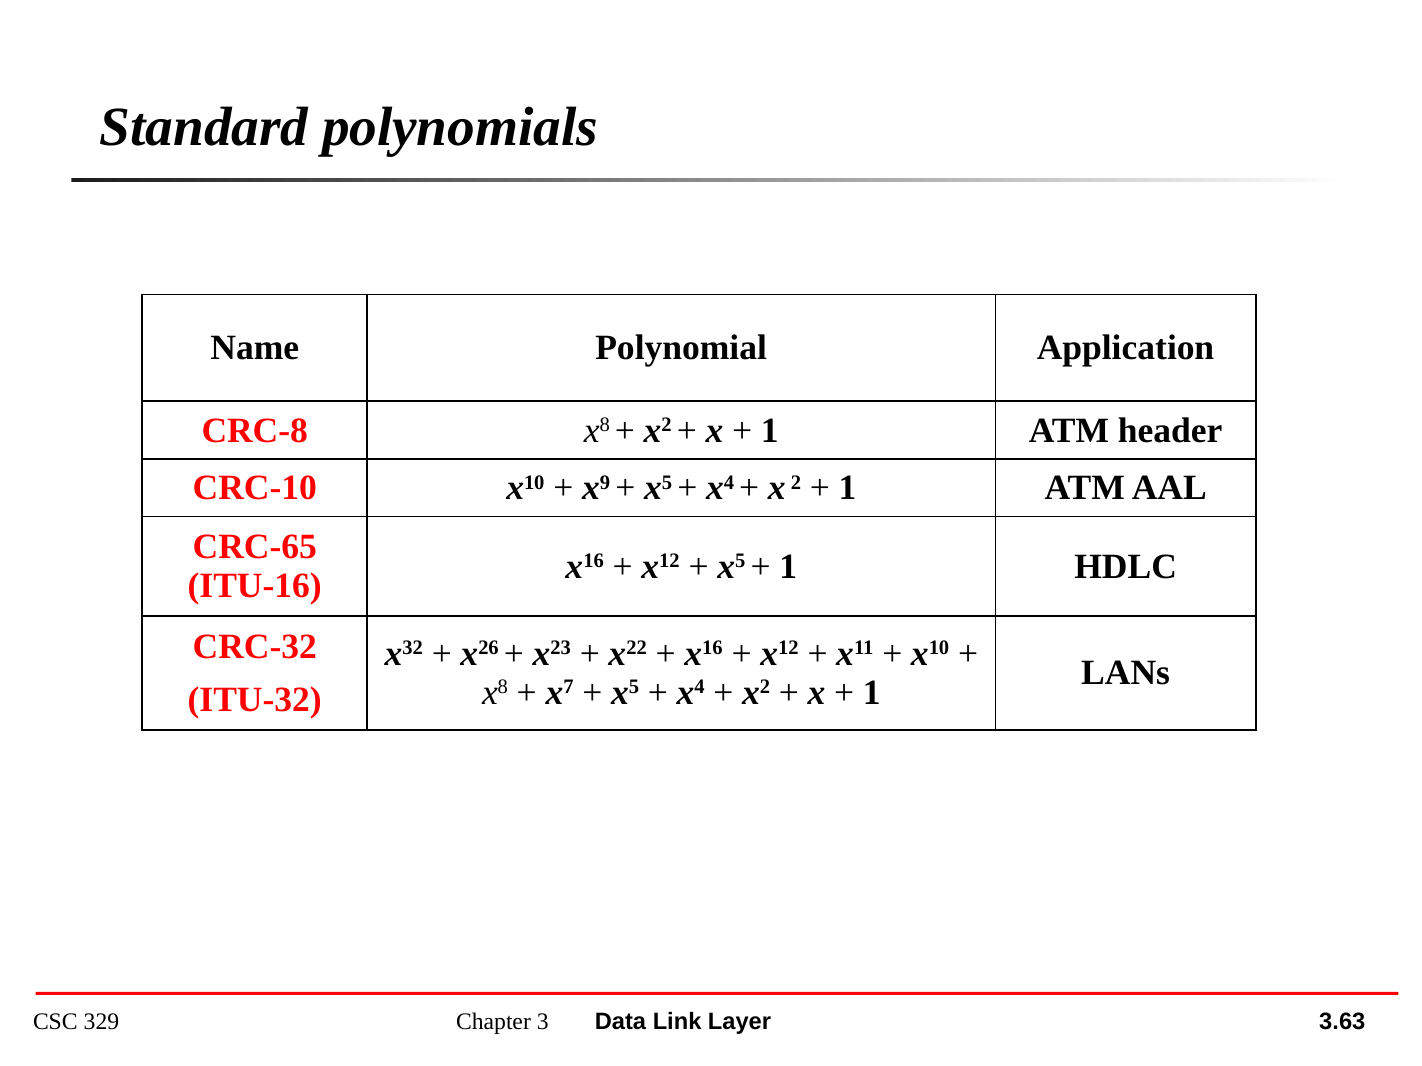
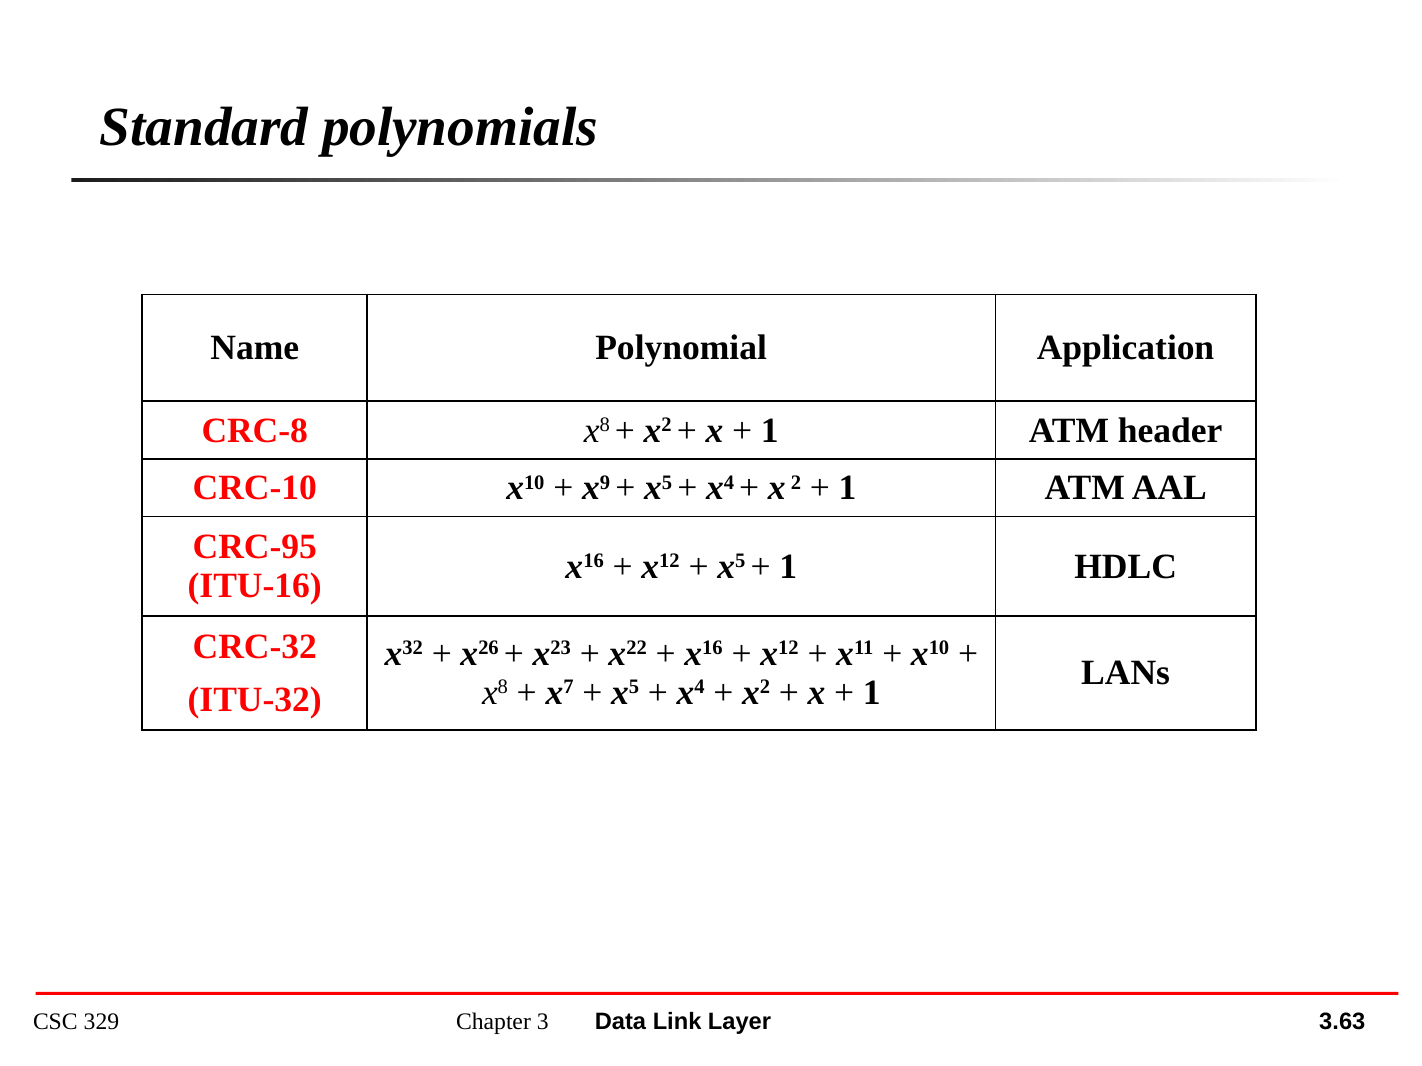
CRC-65: CRC-65 -> CRC-95
